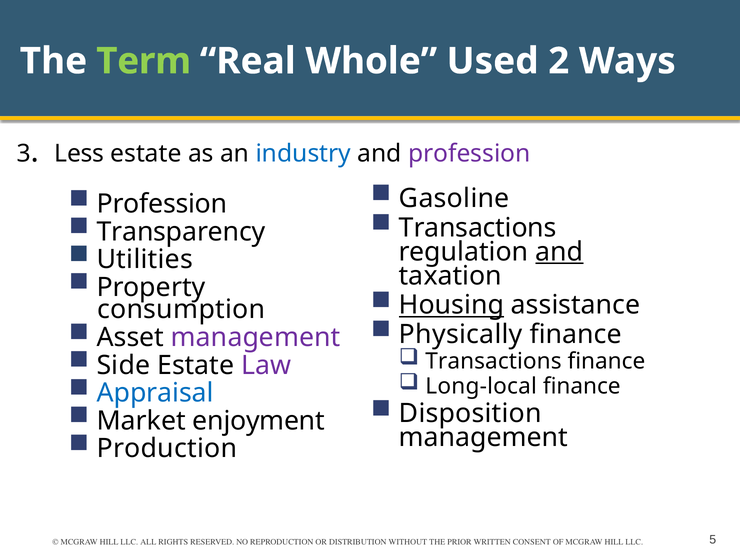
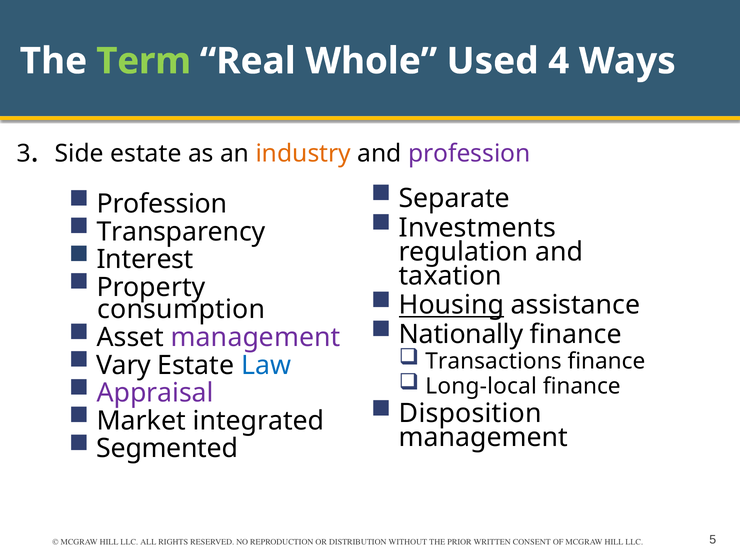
2: 2 -> 4
Less: Less -> Side
industry colour: blue -> orange
Gasoline: Gasoline -> Separate
Transactions at (478, 228): Transactions -> Investments
and at (559, 252) underline: present -> none
Utilities: Utilities -> Interest
Physically: Physically -> Nationally
Side: Side -> Vary
Law colour: purple -> blue
Appraisal colour: blue -> purple
enjoyment: enjoyment -> integrated
Production: Production -> Segmented
